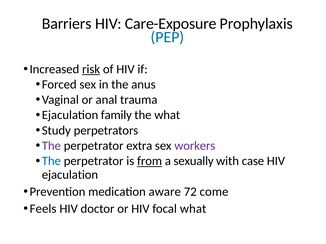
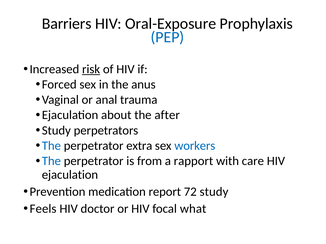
Care-Exposure: Care-Exposure -> Oral-Exposure
family: family -> about
the what: what -> after
The at (51, 146) colour: purple -> blue
workers colour: purple -> blue
from underline: present -> none
sexually: sexually -> rapport
case: case -> care
aware: aware -> report
72 come: come -> study
